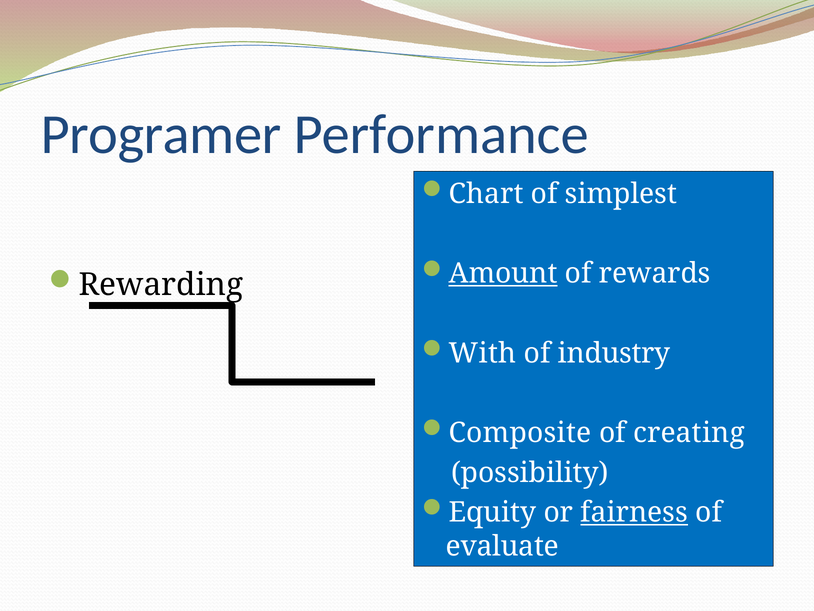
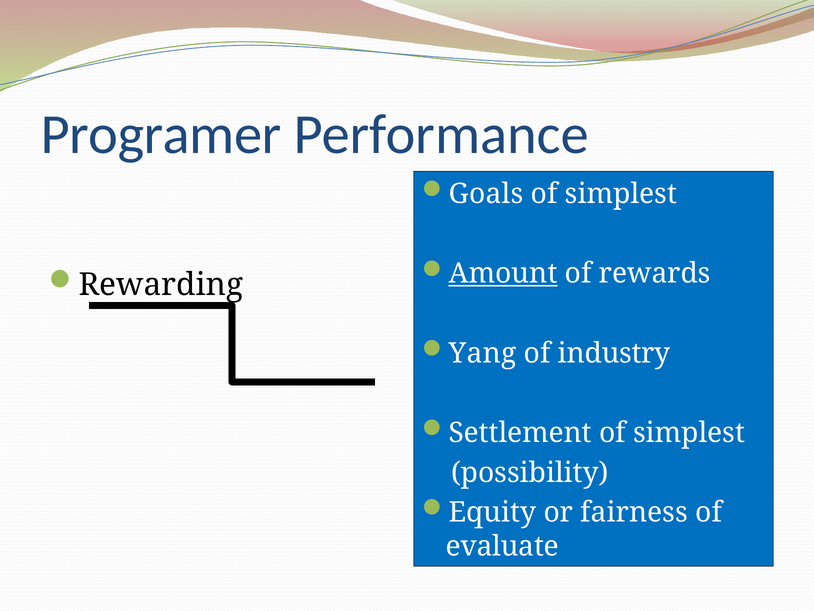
Chart: Chart -> Goals
With: With -> Yang
Composite: Composite -> Settlement
creating at (689, 433): creating -> simplest
fairness underline: present -> none
